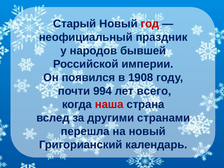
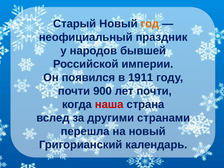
год colour: red -> orange
1908: 1908 -> 1911
994: 994 -> 900
лет всего: всего -> почти
